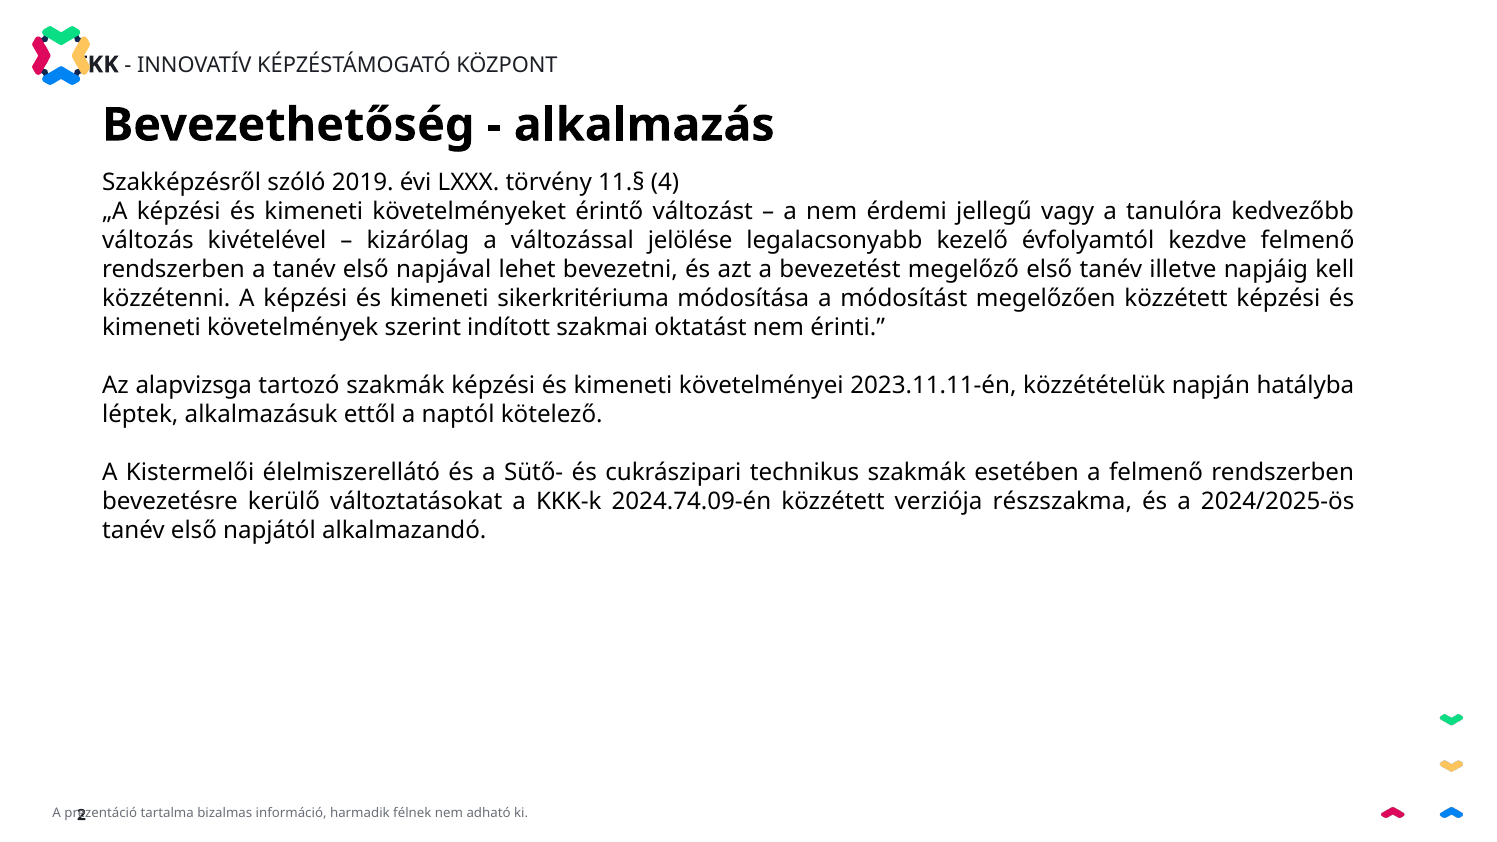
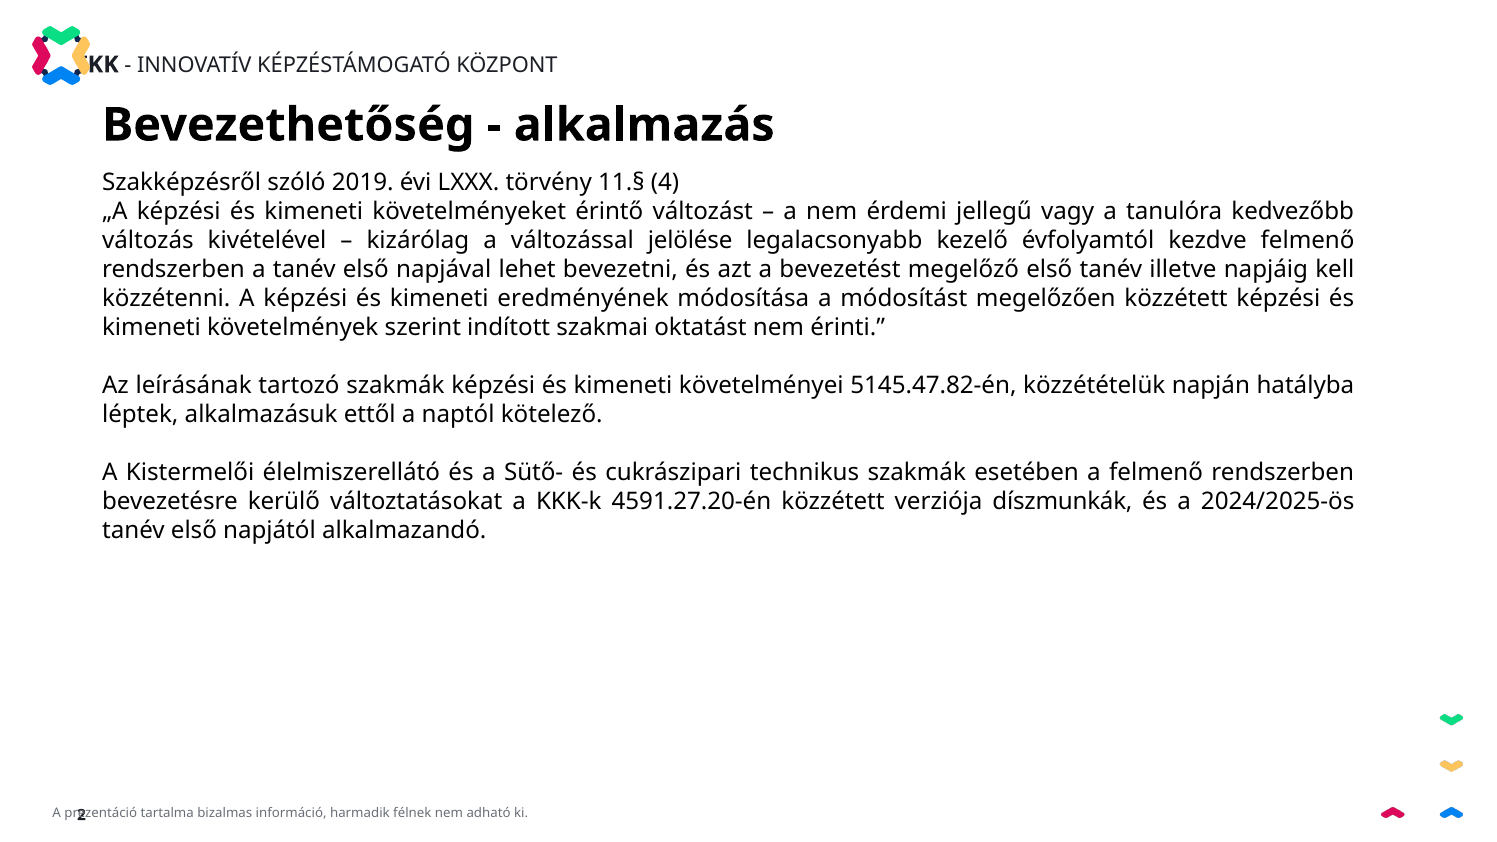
sikerkritériuma: sikerkritériuma -> eredményének
alapvizsga: alapvizsga -> leírásának
2023.11.11-én: 2023.11.11-én -> 5145.47.82-én
2024.74.09-én: 2024.74.09-én -> 4591.27.20-én
részszakma: részszakma -> díszmunkák
